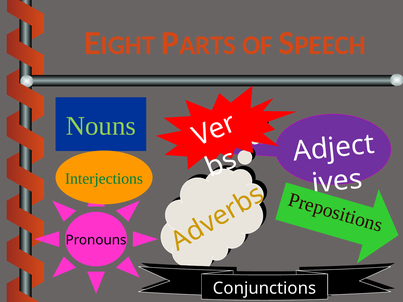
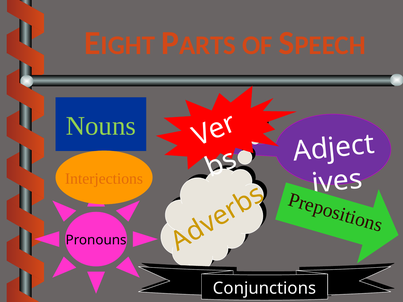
Interjections colour: green -> orange
